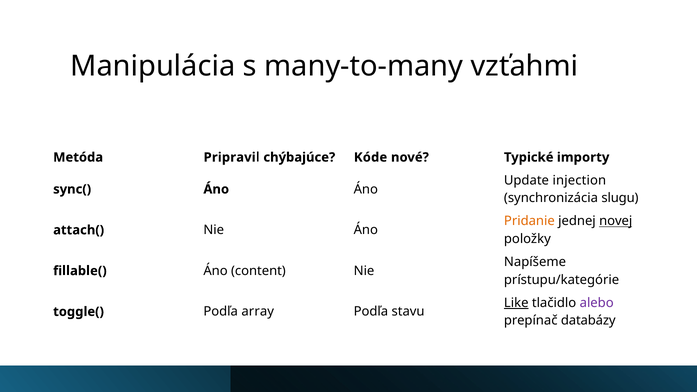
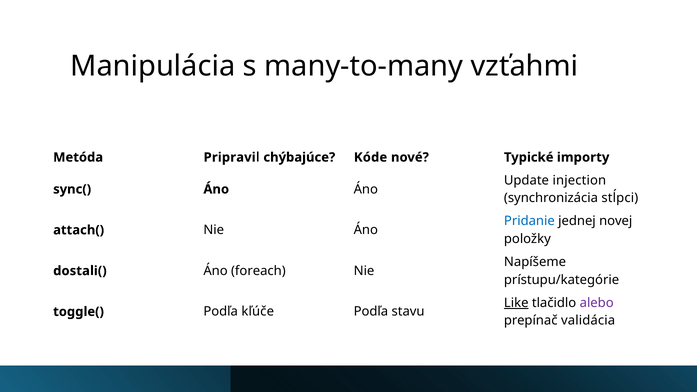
slugu: slugu -> stĺpci
Pridanie colour: orange -> blue
novej underline: present -> none
fillable(: fillable( -> dostali(
content: content -> foreach
array: array -> kľúče
databázy: databázy -> validácia
